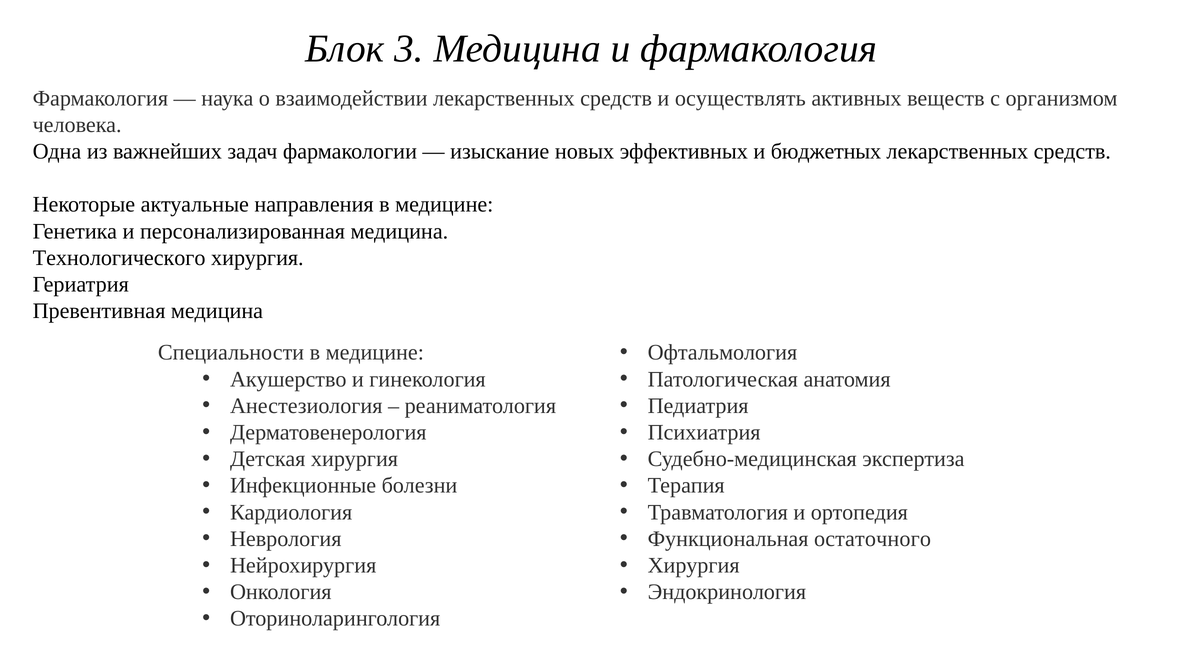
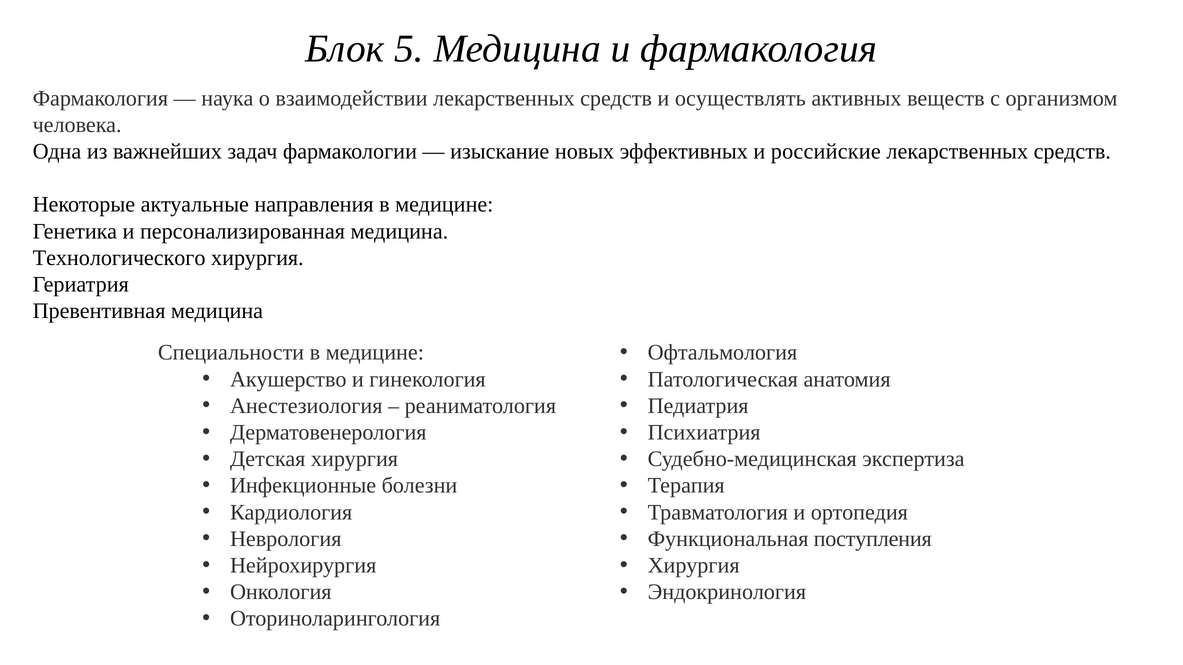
3: 3 -> 5
бюджетных: бюджетных -> российские
остаточного: остаточного -> поступления
